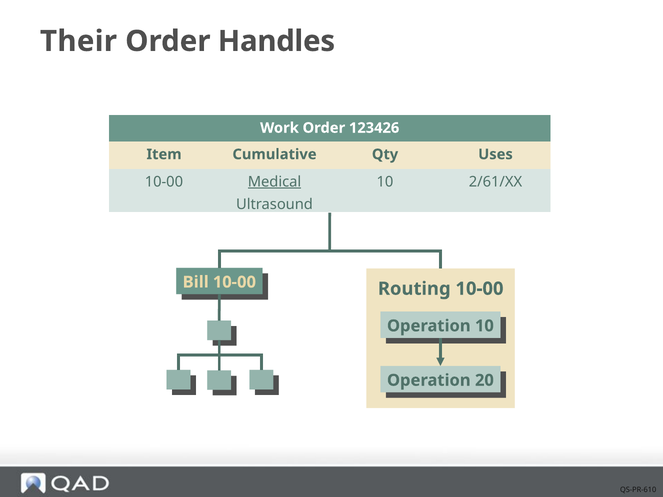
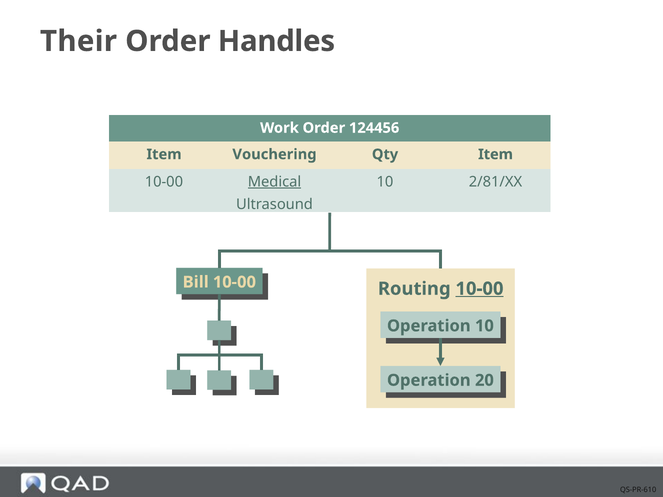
123426: 123426 -> 124456
Cumulative: Cumulative -> Vouchering
Qty Uses: Uses -> Item
2/61/XX: 2/61/XX -> 2/81/XX
10-00 at (479, 289) underline: none -> present
